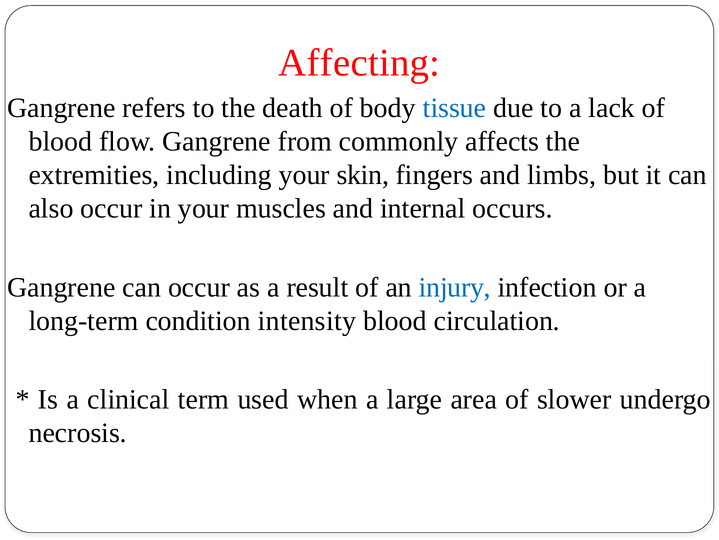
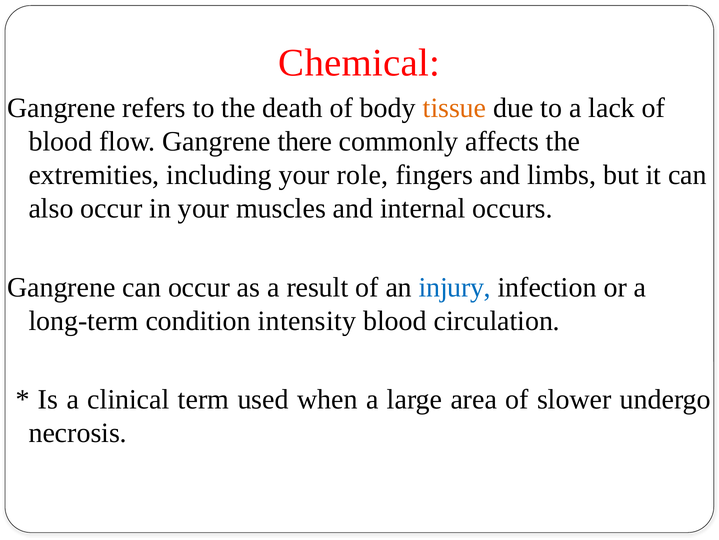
Affecting: Affecting -> Chemical
tissue colour: blue -> orange
from: from -> there
skin: skin -> role
